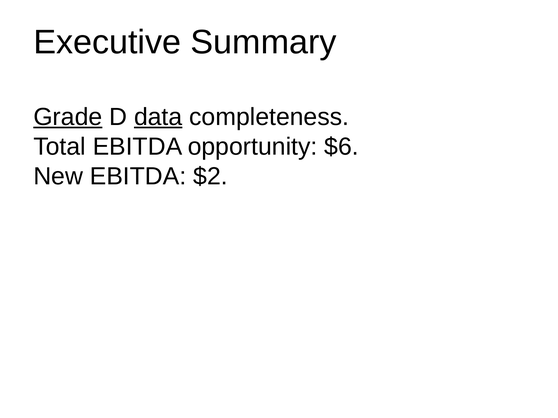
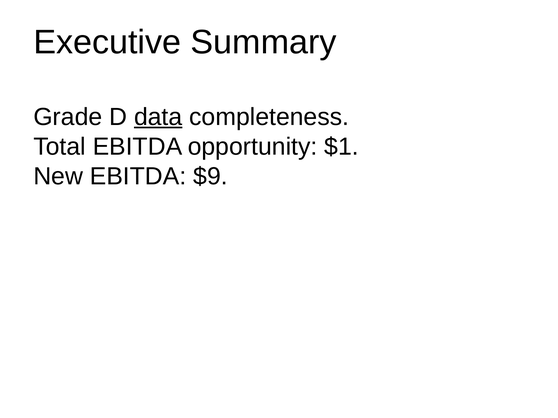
Grade underline: present -> none
$6: $6 -> $1
$2: $2 -> $9
